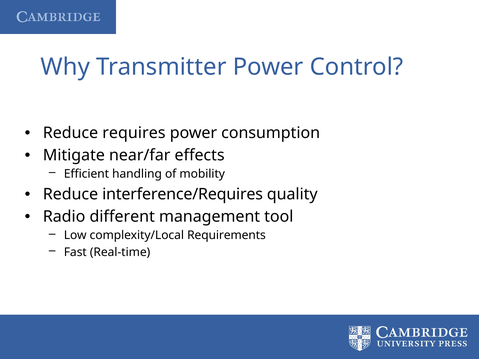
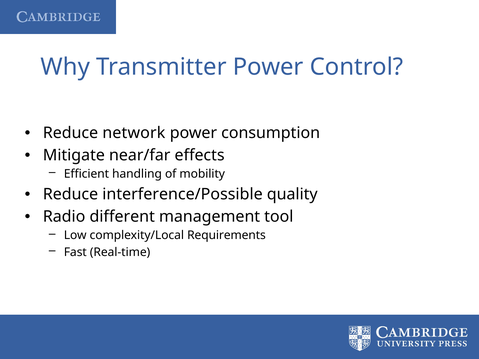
requires: requires -> network
interference/Requires: interference/Requires -> interference/Possible
